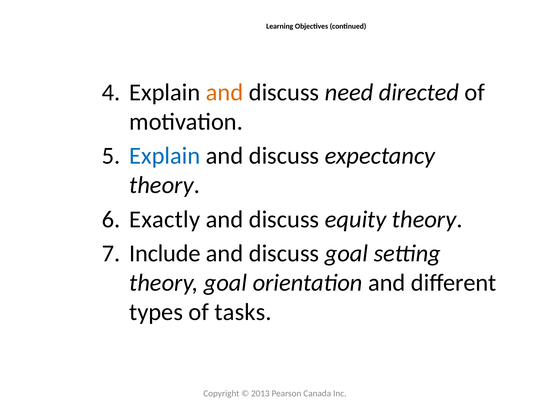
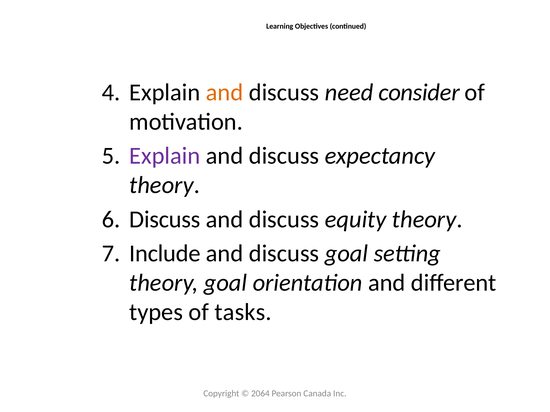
directed: directed -> consider
Explain at (165, 156) colour: blue -> purple
Exactly at (165, 220): Exactly -> Discuss
2013: 2013 -> 2064
